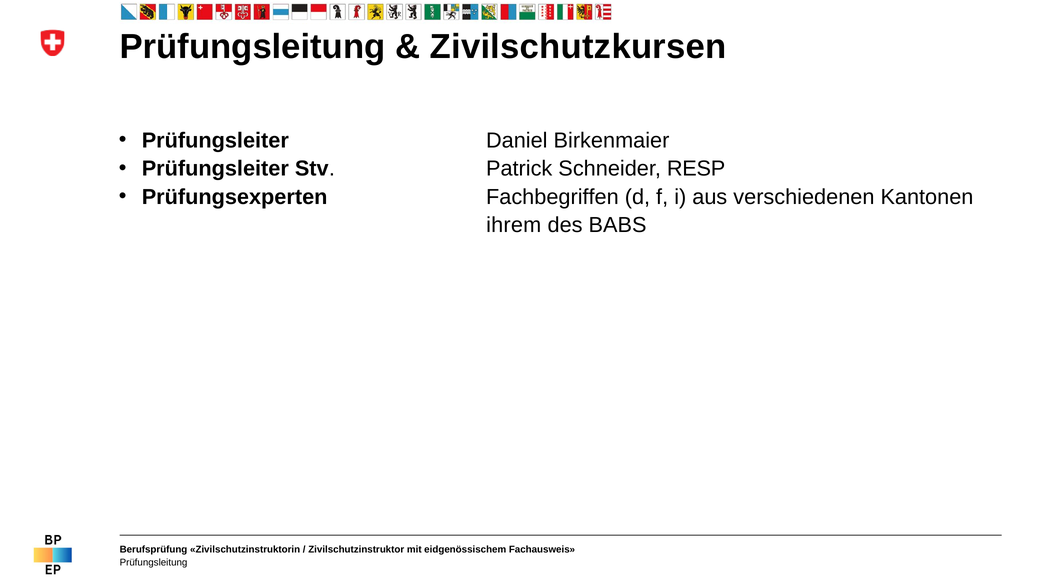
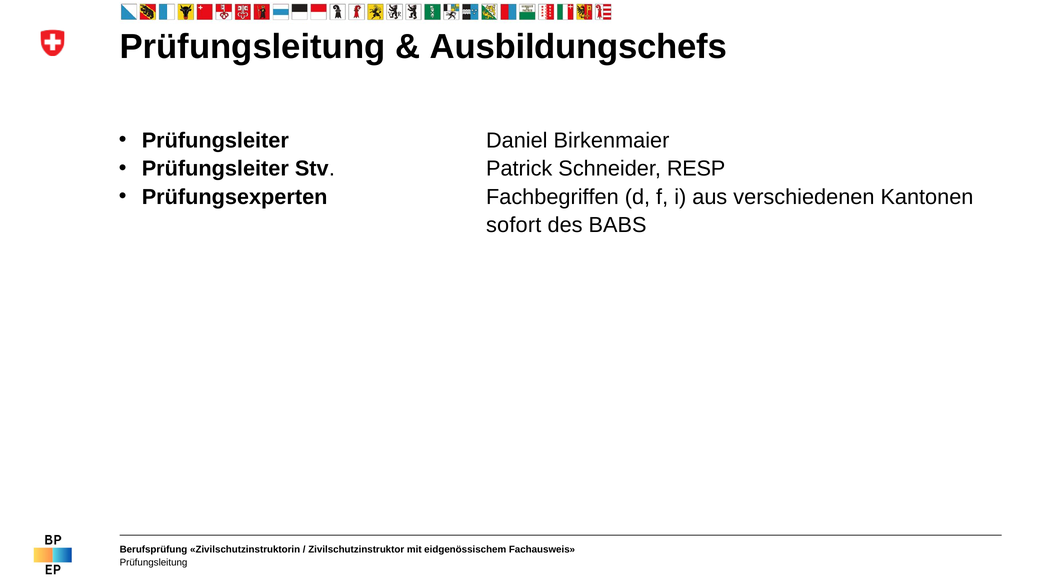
Zivilschutzkursen: Zivilschutzkursen -> Ausbildungschefs
ihrem: ihrem -> sofort
